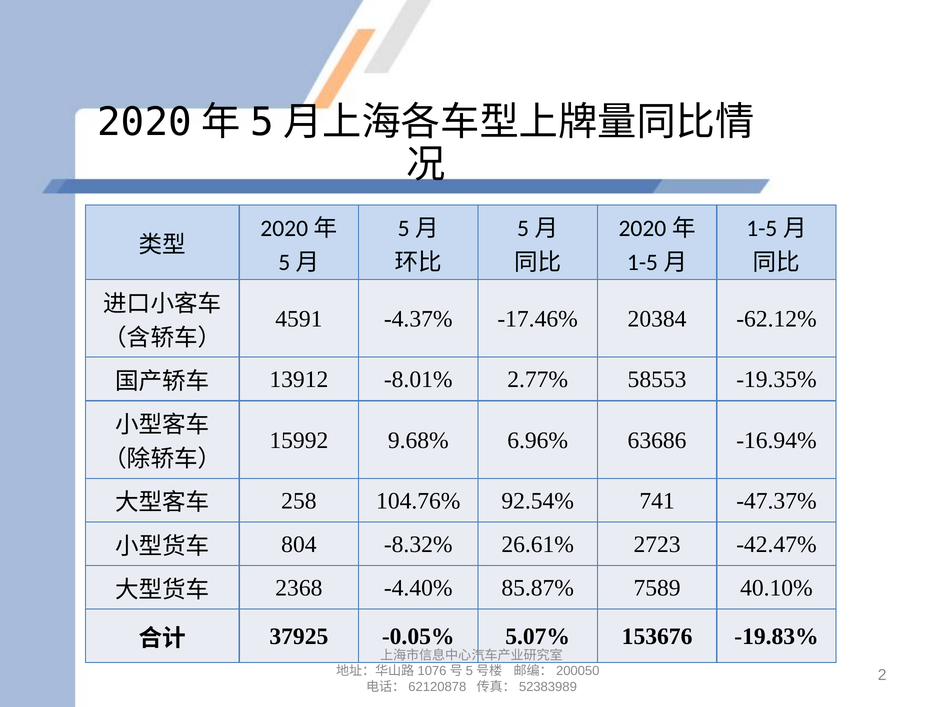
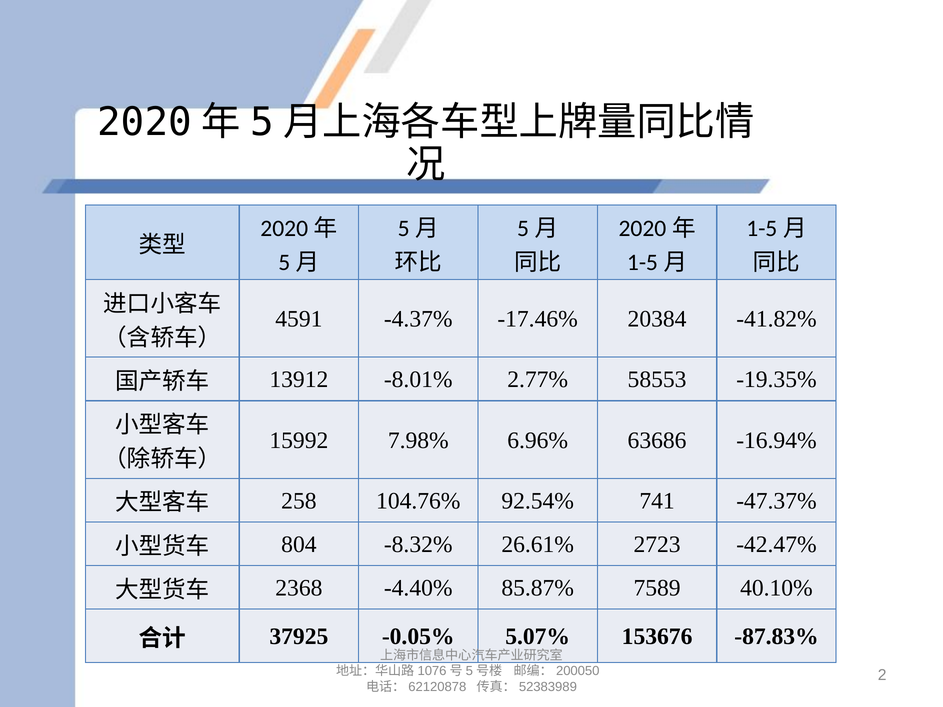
-62.12%: -62.12% -> -41.82%
9.68%: 9.68% -> 7.98%
-19.83%: -19.83% -> -87.83%
